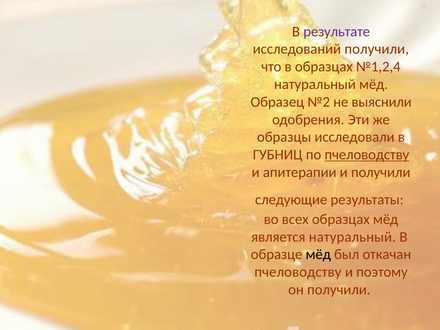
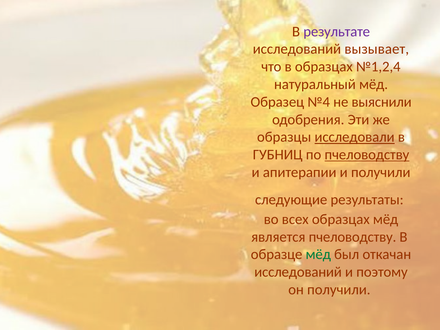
исследований получили: получили -> вызывает
№2: №2 -> №4
исследовали underline: none -> present
является натуральный: натуральный -> пчеловодству
мёд at (318, 254) colour: black -> green
пчеловодству at (298, 272): пчеловодству -> исследований
